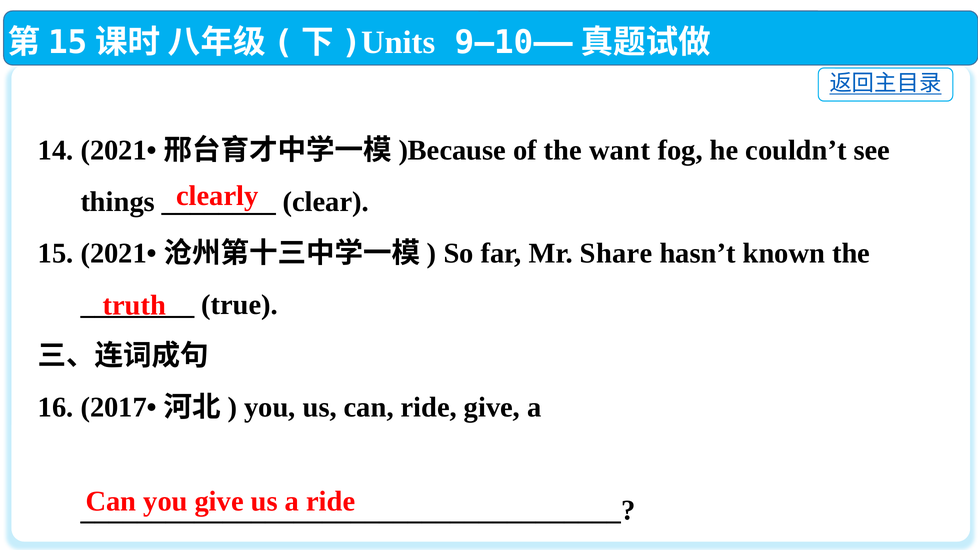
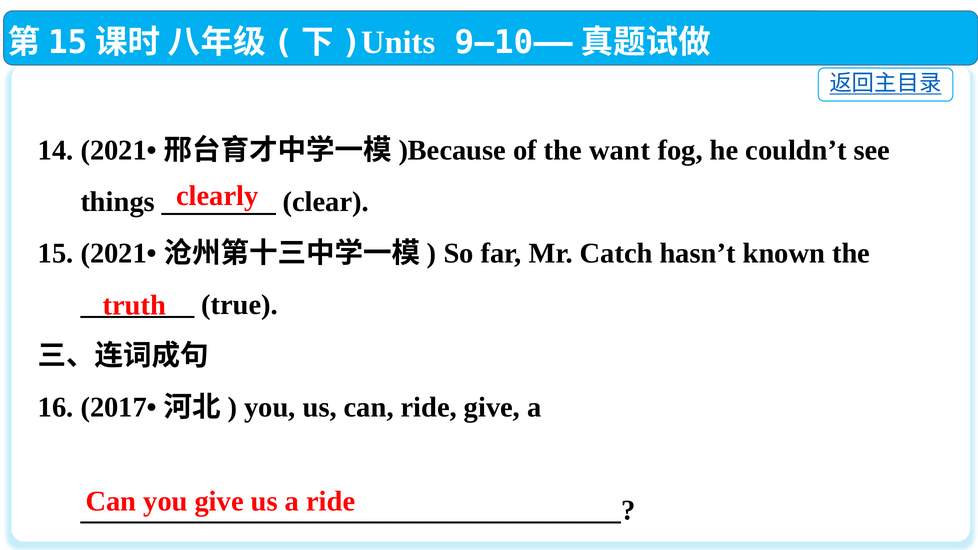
Share: Share -> Catch
